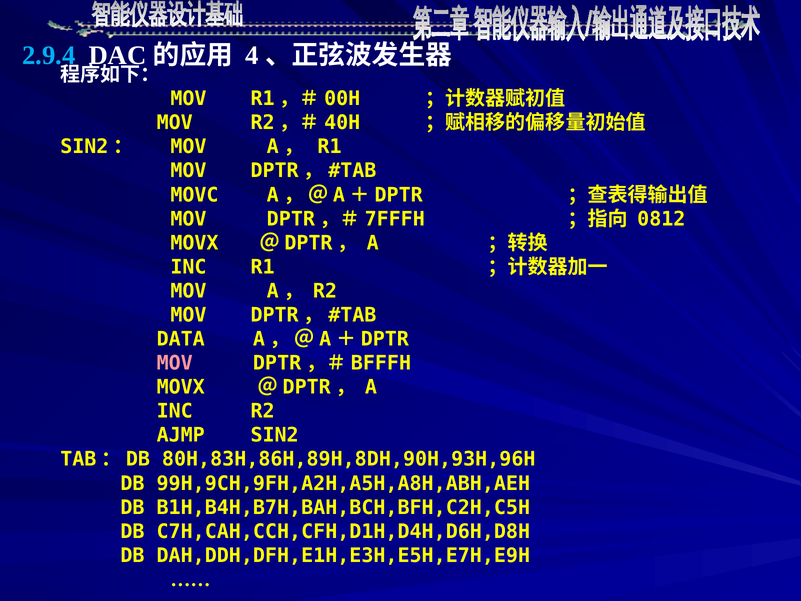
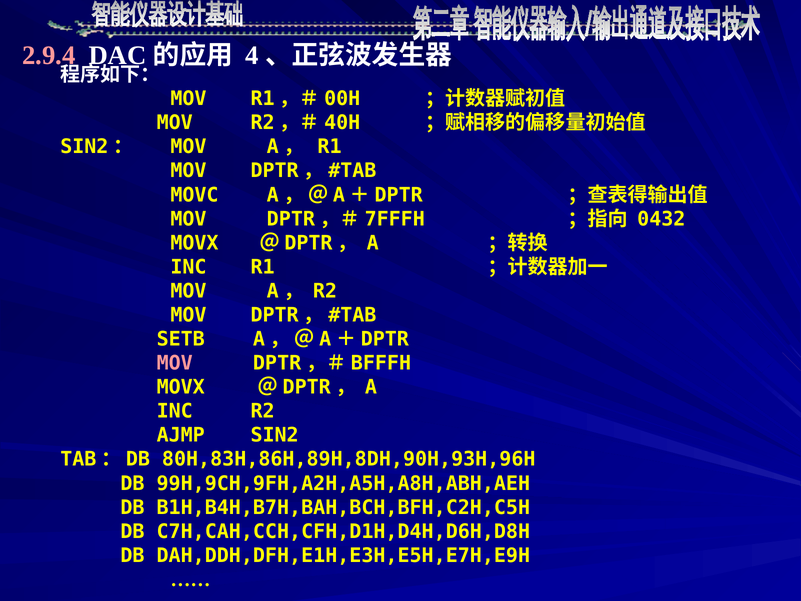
2.9.4 colour: light blue -> pink
0812: 0812 -> 0432
DATA: DATA -> SETB
